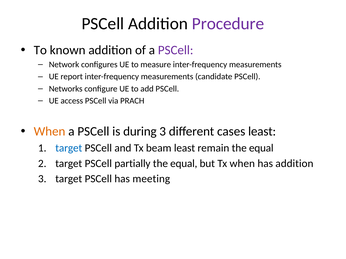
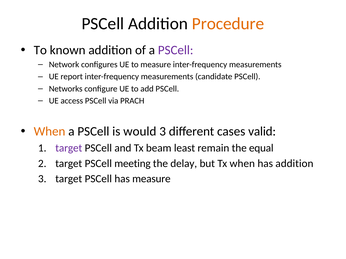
Procedure colour: purple -> orange
during: during -> would
cases least: least -> valid
target at (69, 148) colour: blue -> purple
partially: partially -> meeting
equal at (184, 164): equal -> delay
has meeting: meeting -> measure
